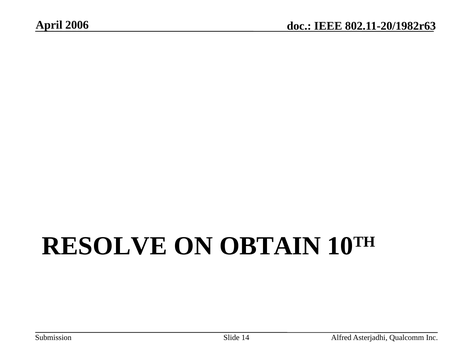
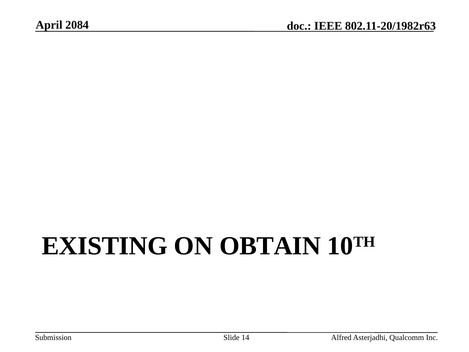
2006: 2006 -> 2084
RESOLVE: RESOLVE -> EXISTING
